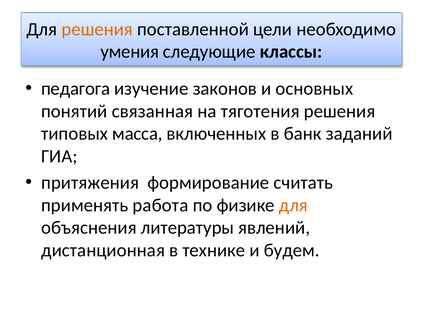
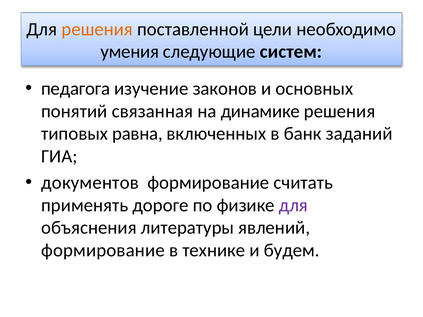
классы: классы -> систем
тяготения: тяготения -> динамике
масса: масса -> равна
притяжения: притяжения -> документов
работа: работа -> дороге
для at (293, 205) colour: orange -> purple
дистанционная at (103, 250): дистанционная -> формирование
